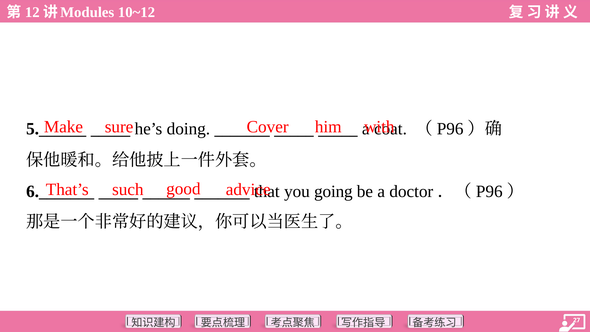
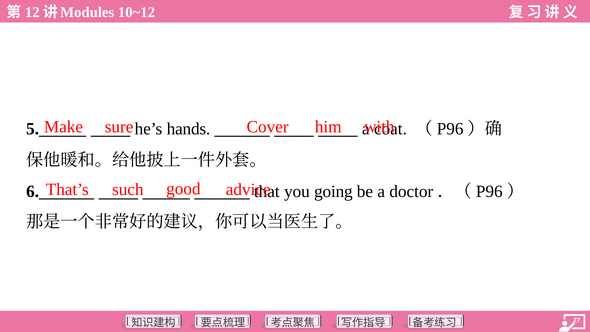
doing: doing -> hands
